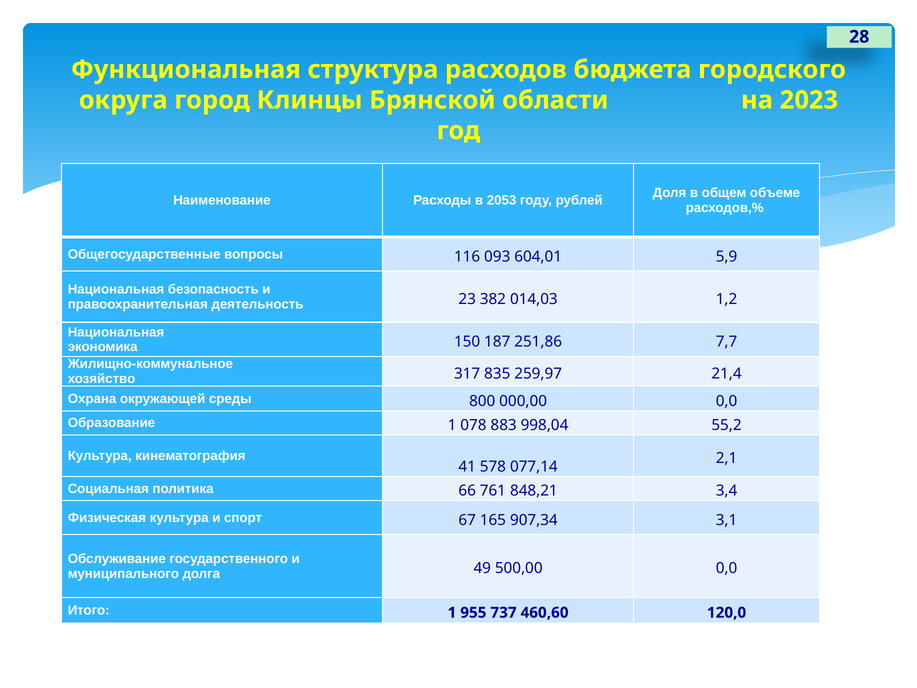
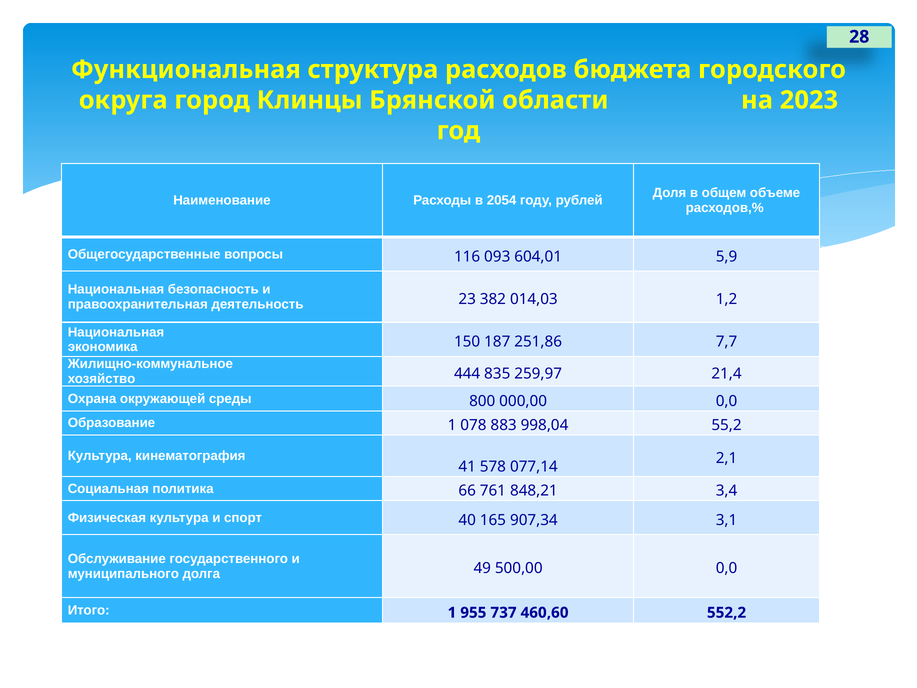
2053: 2053 -> 2054
317: 317 -> 444
67: 67 -> 40
120,0: 120,0 -> 552,2
